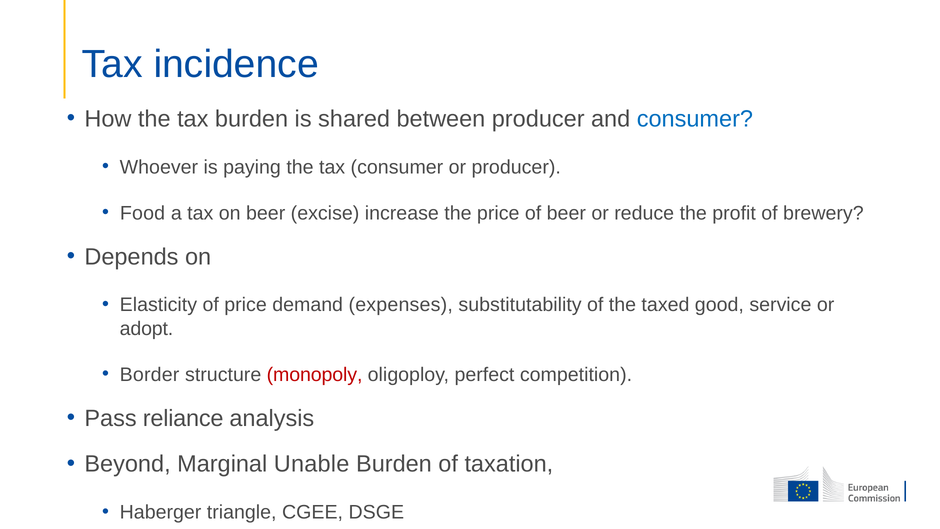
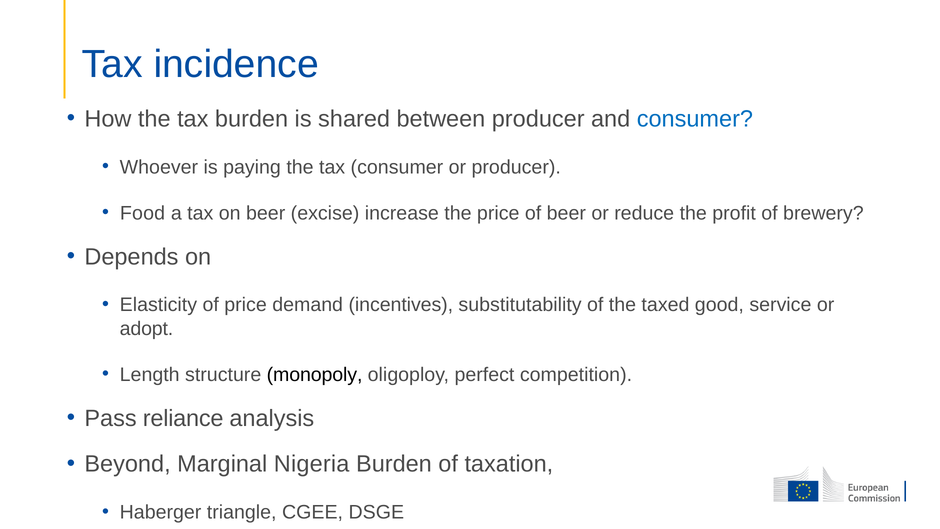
expenses: expenses -> incentives
Border: Border -> Length
monopoly colour: red -> black
Unable: Unable -> Nigeria
